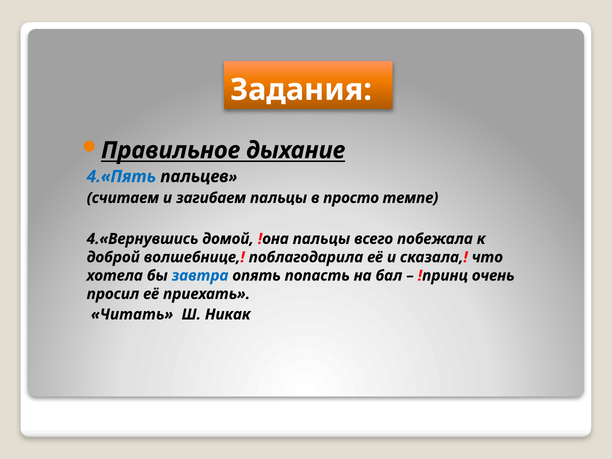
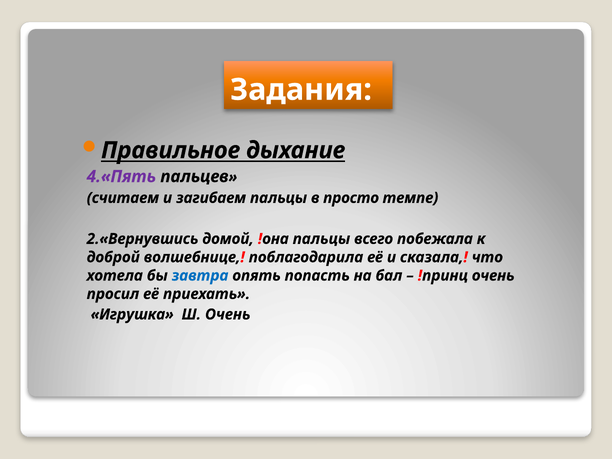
4.«Пять colour: blue -> purple
4.«Вернувшись: 4.«Вернувшись -> 2.«Вернувшись
Читать: Читать -> Игрушка
Ш Никак: Никак -> Очень
